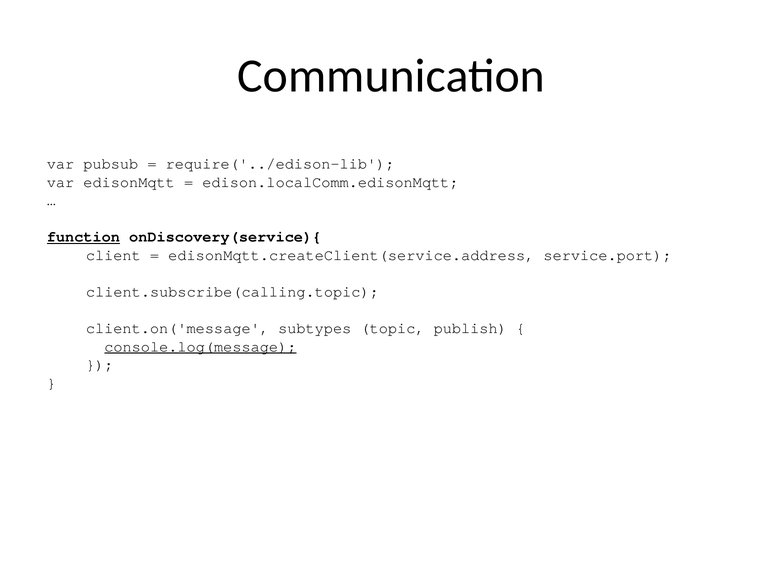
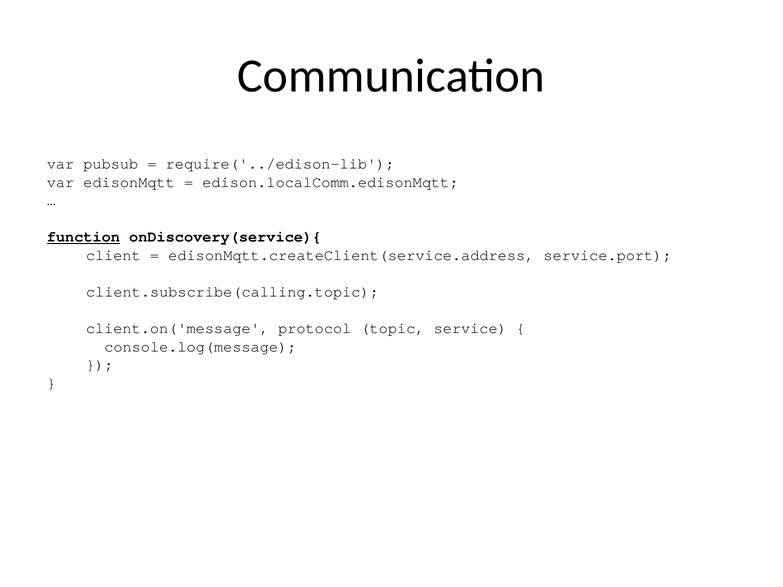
subtypes: subtypes -> protocol
publish: publish -> service
console.log(message underline: present -> none
